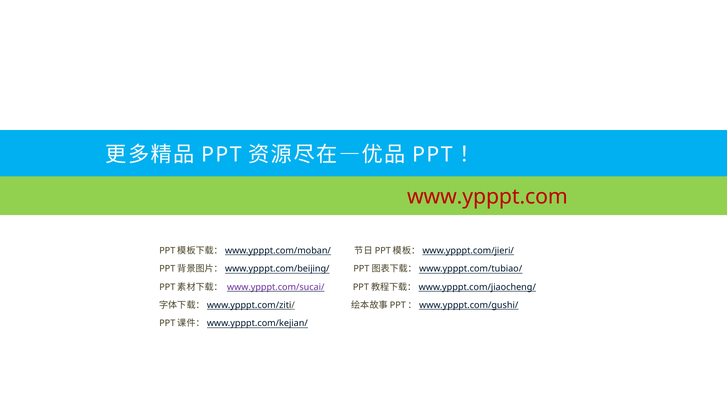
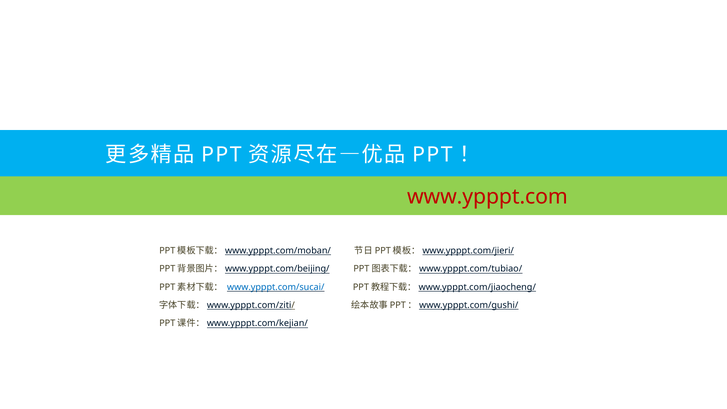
www.ypppt.com/sucai/ colour: purple -> blue
